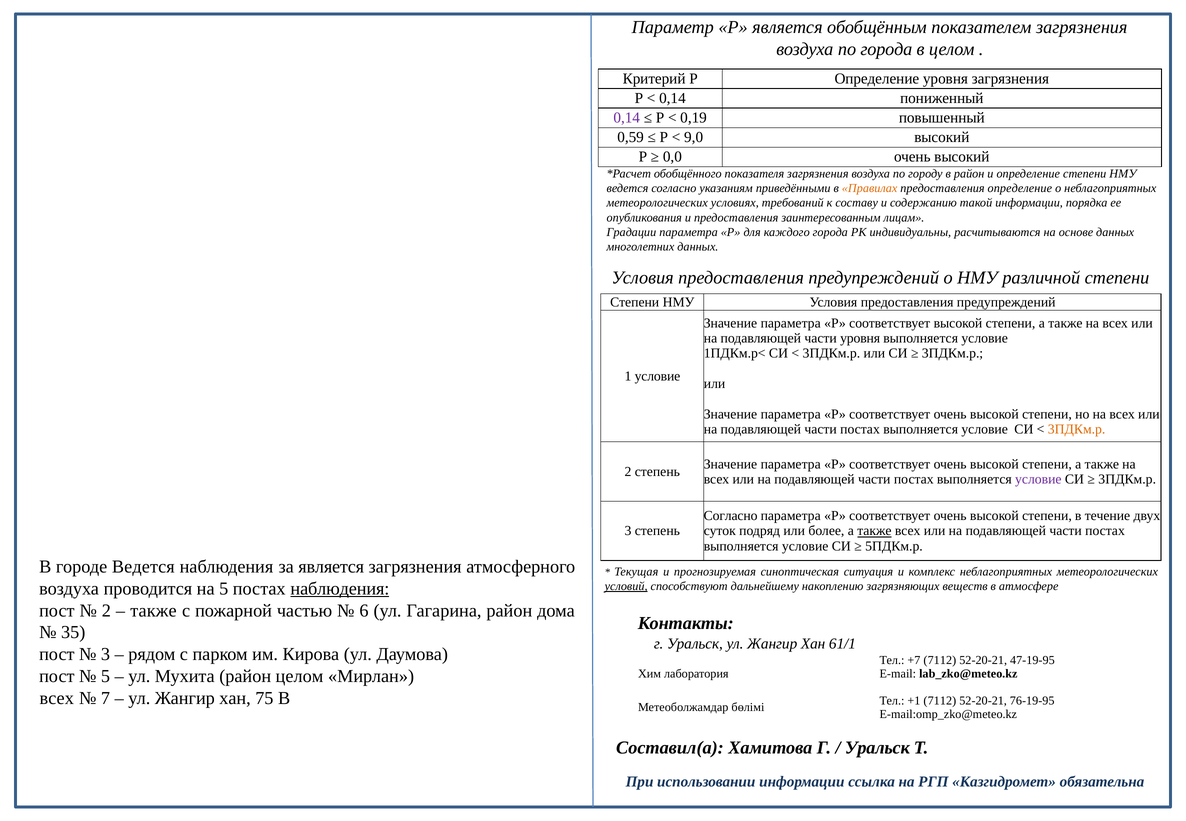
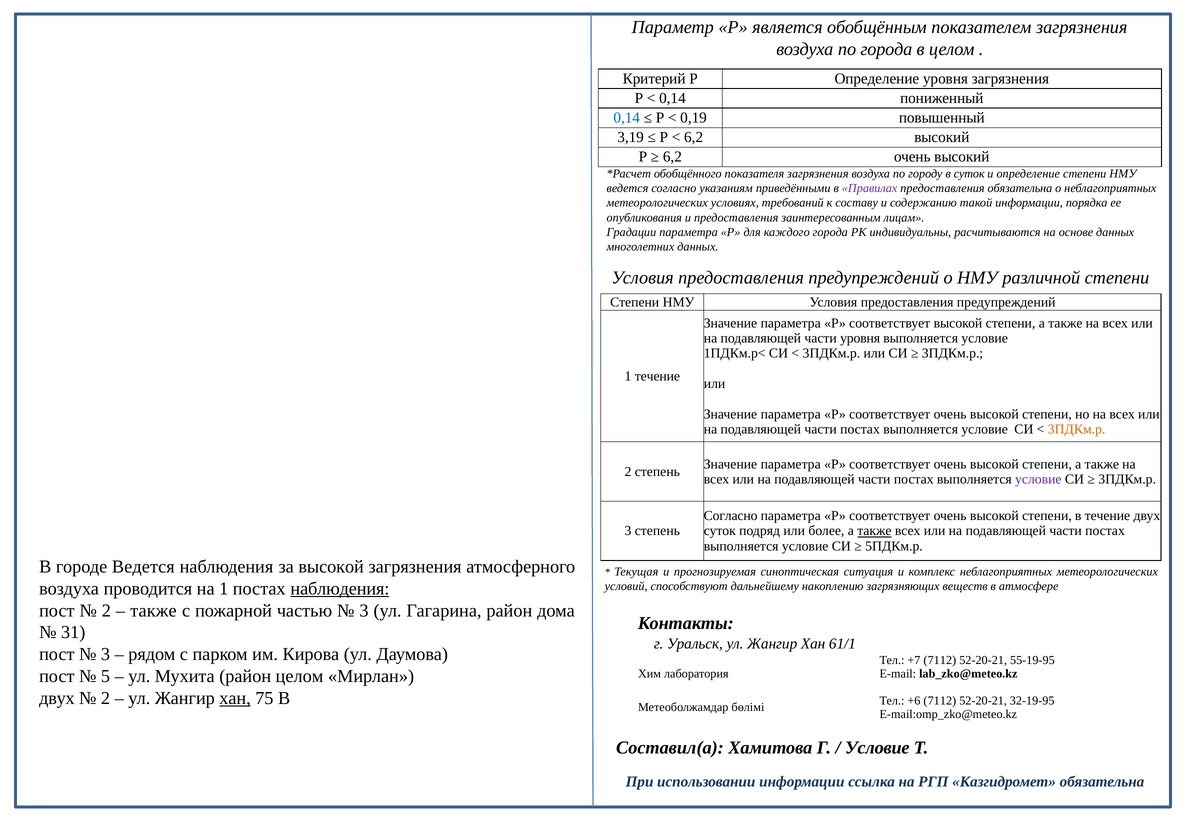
0,14 at (627, 118) colour: purple -> blue
0,59: 0,59 -> 3,19
9,0 at (694, 137): 9,0 -> 6,2
0,0 at (672, 157): 0,0 -> 6,2
в район: район -> суток
Правилах colour: orange -> purple
предоставления определение: определение -> обязательна
1 условие: условие -> течение
за является: является -> высокой
на 5: 5 -> 1
условий underline: present -> none
6 at (364, 611): 6 -> 3
35: 35 -> 31
47-19-95: 47-19-95 -> 55-19-95
всех at (57, 698): всех -> двух
7 at (106, 698): 7 -> 2
хан at (235, 698) underline: none -> present
+1: +1 -> +6
76-19-95: 76-19-95 -> 32-19-95
Уральск at (877, 748): Уральск -> Условие
